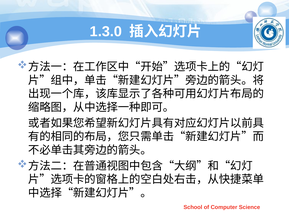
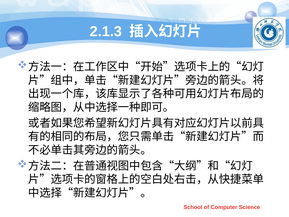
1.3.0: 1.3.0 -> 2.1.3
